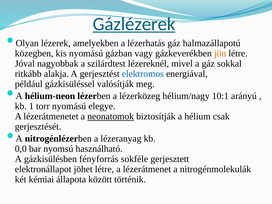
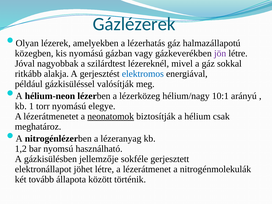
Gázlézerek underline: present -> none
jön colour: orange -> purple
gerjesztését: gerjesztését -> meghatároz
0,0: 0,0 -> 1,2
fényforrás: fényforrás -> jellemzője
kémiai: kémiai -> tovább
